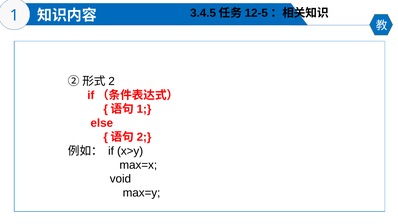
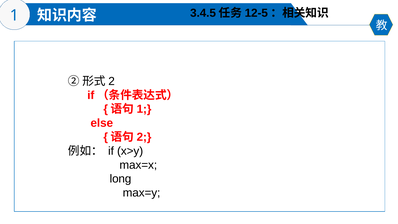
void: void -> long
